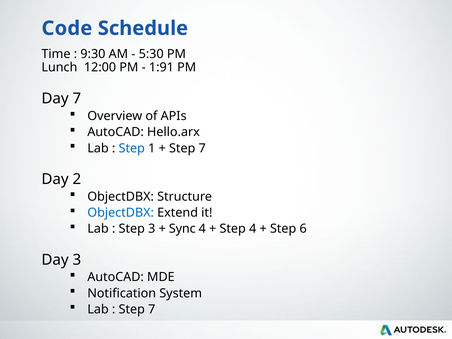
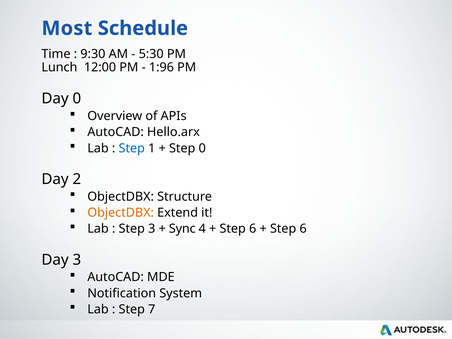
Code: Code -> Most
1:91: 1:91 -> 1:96
Day 7: 7 -> 0
7 at (202, 148): 7 -> 0
ObjectDBX at (121, 213) colour: blue -> orange
4 at (253, 229): 4 -> 6
